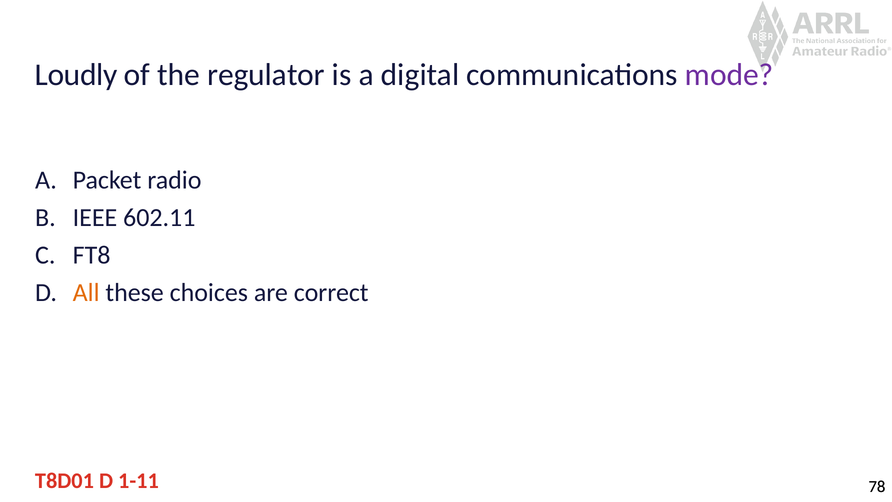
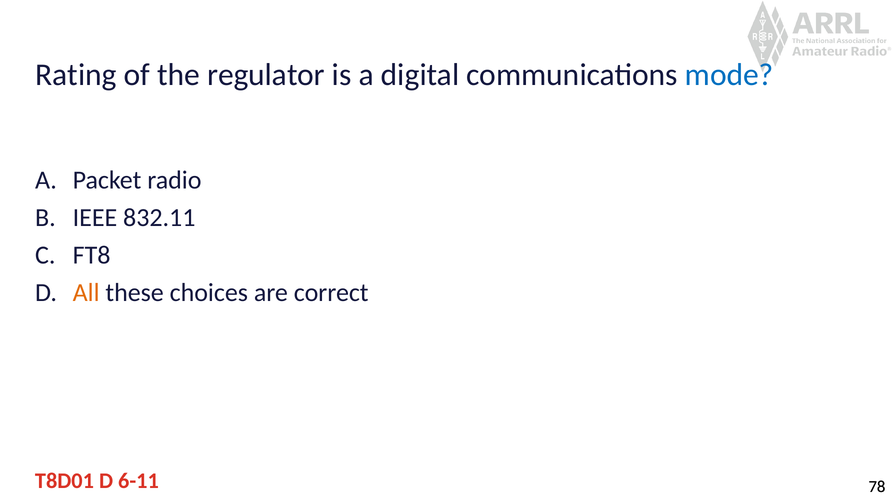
Loudly: Loudly -> Rating
mode colour: purple -> blue
602.11: 602.11 -> 832.11
1-11: 1-11 -> 6-11
